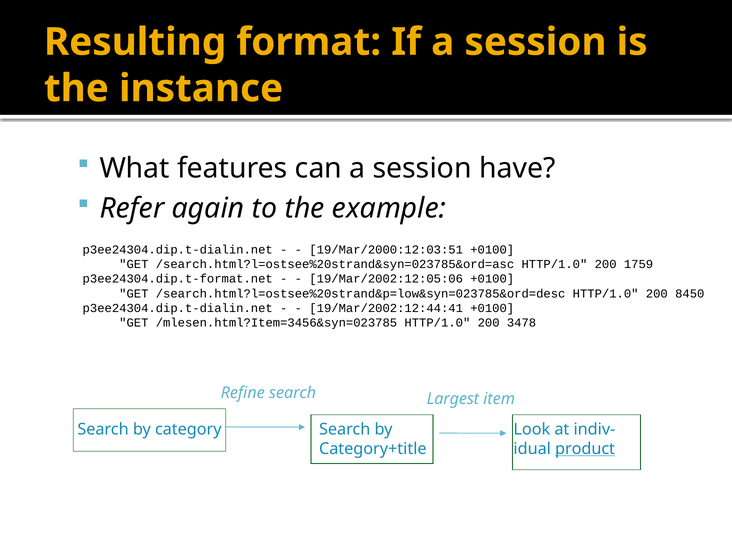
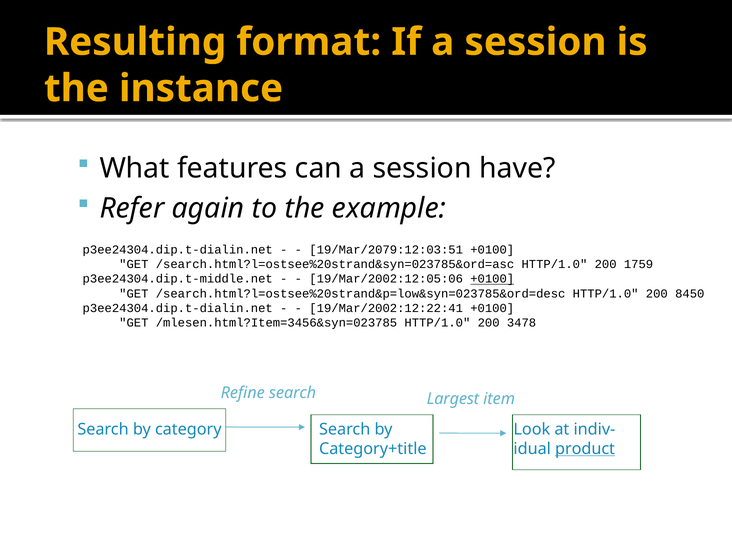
19/Mar/2000:12:03:51: 19/Mar/2000:12:03:51 -> 19/Mar/2079:12:03:51
p3ee24304.dip.t-format.net: p3ee24304.dip.t-format.net -> p3ee24304.dip.t-middle.net
+0100 at (492, 279) underline: none -> present
19/Mar/2002:12:44:41: 19/Mar/2002:12:44:41 -> 19/Mar/2002:12:22:41
